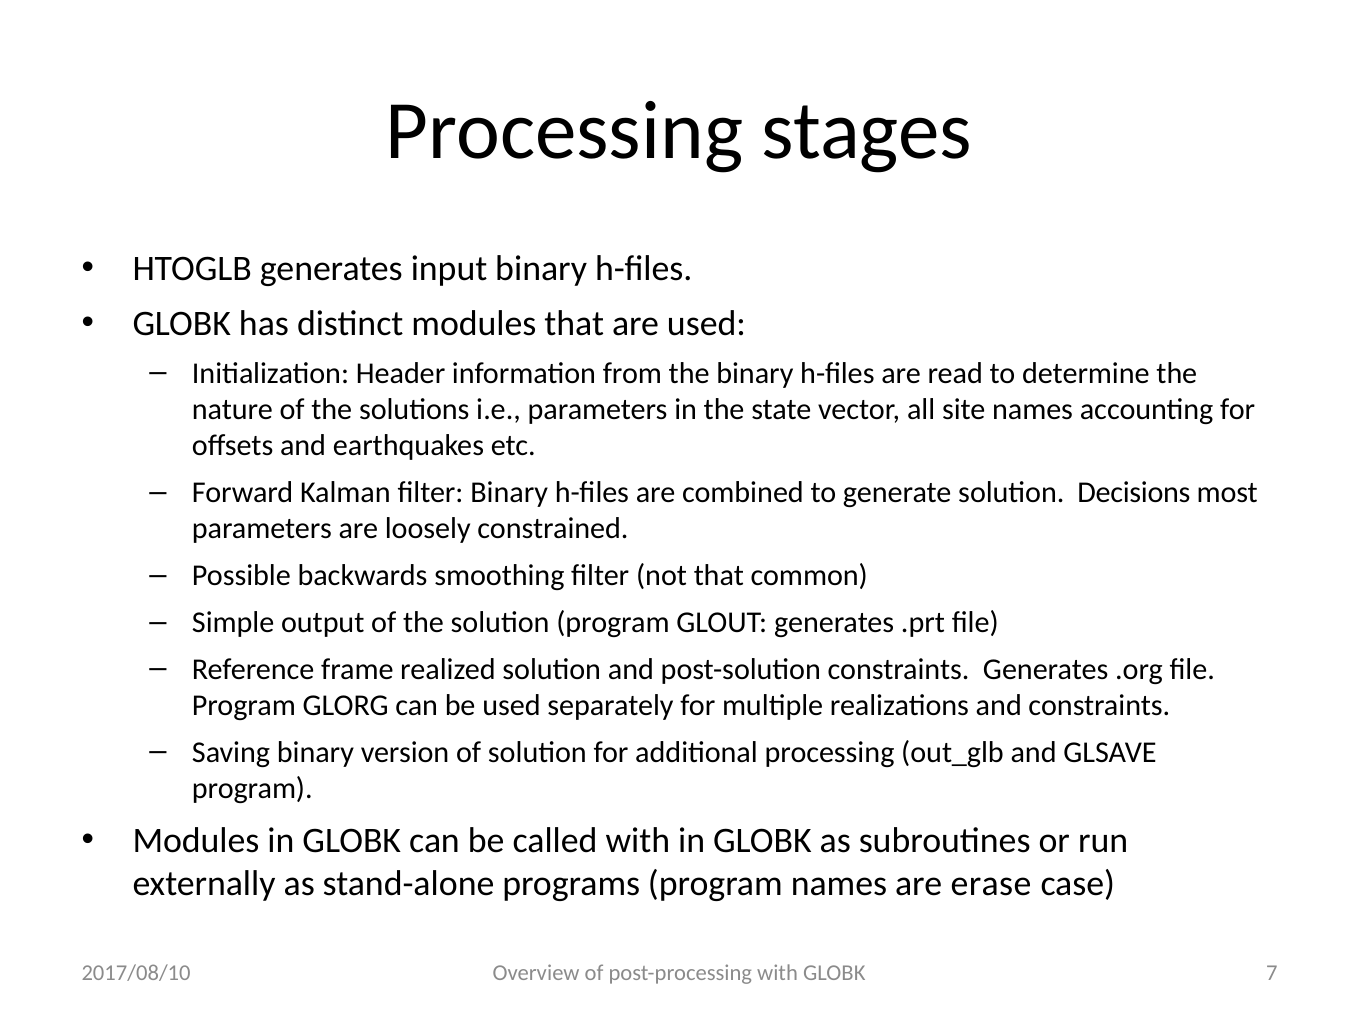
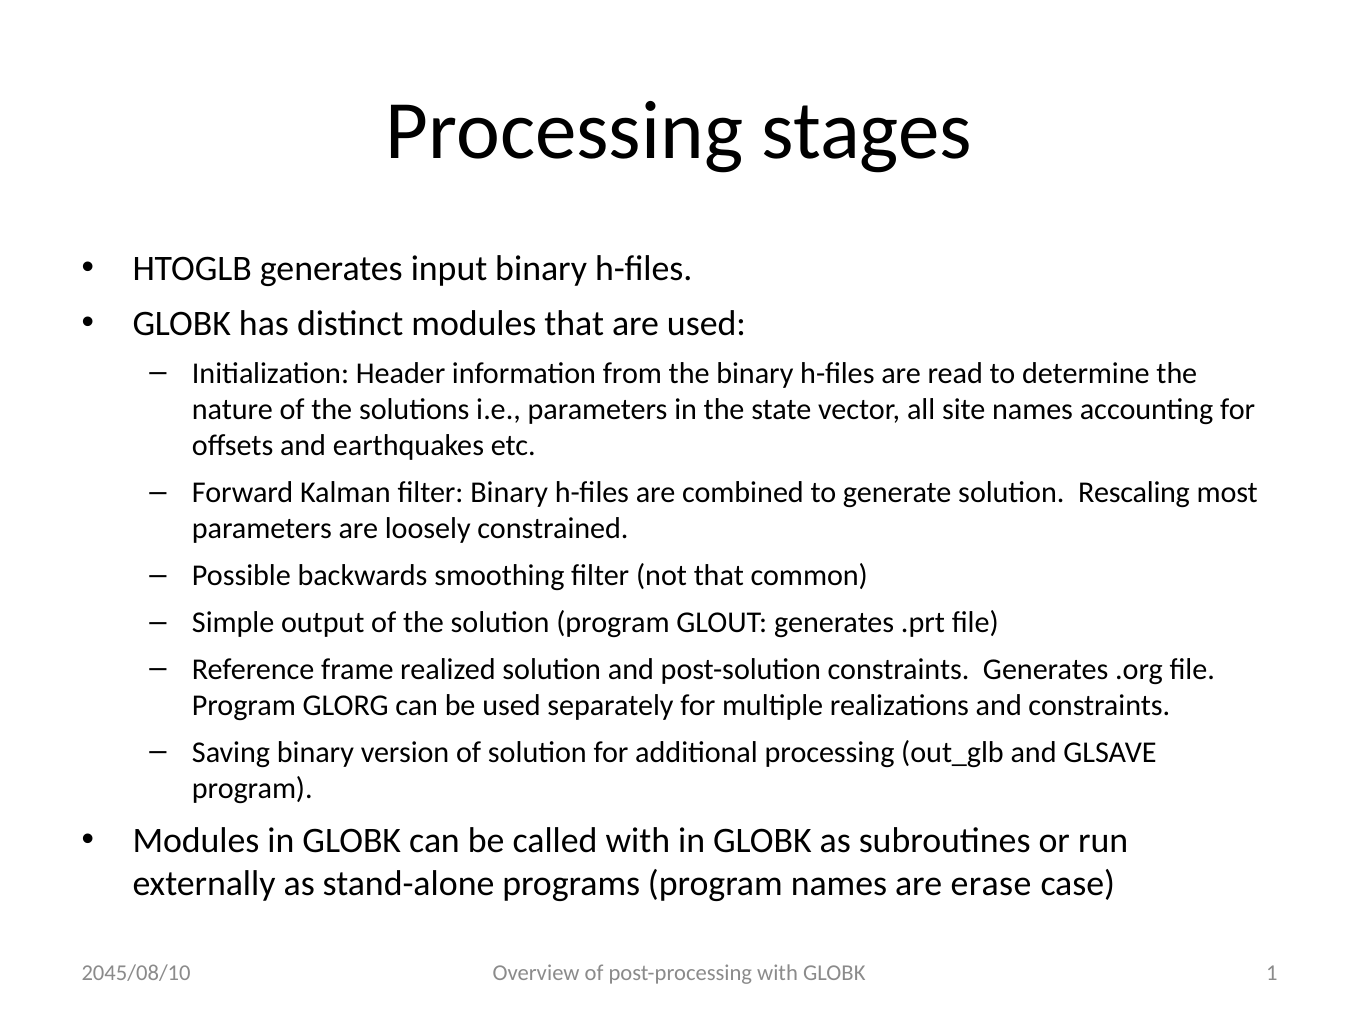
Decisions: Decisions -> Rescaling
7: 7 -> 1
2017/08/10: 2017/08/10 -> 2045/08/10
